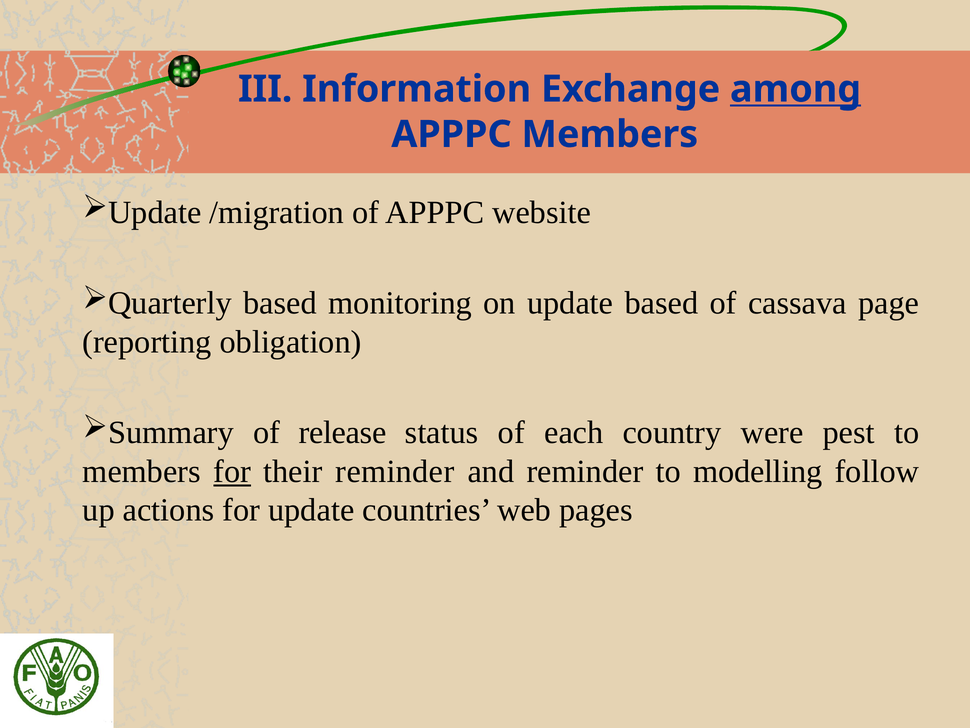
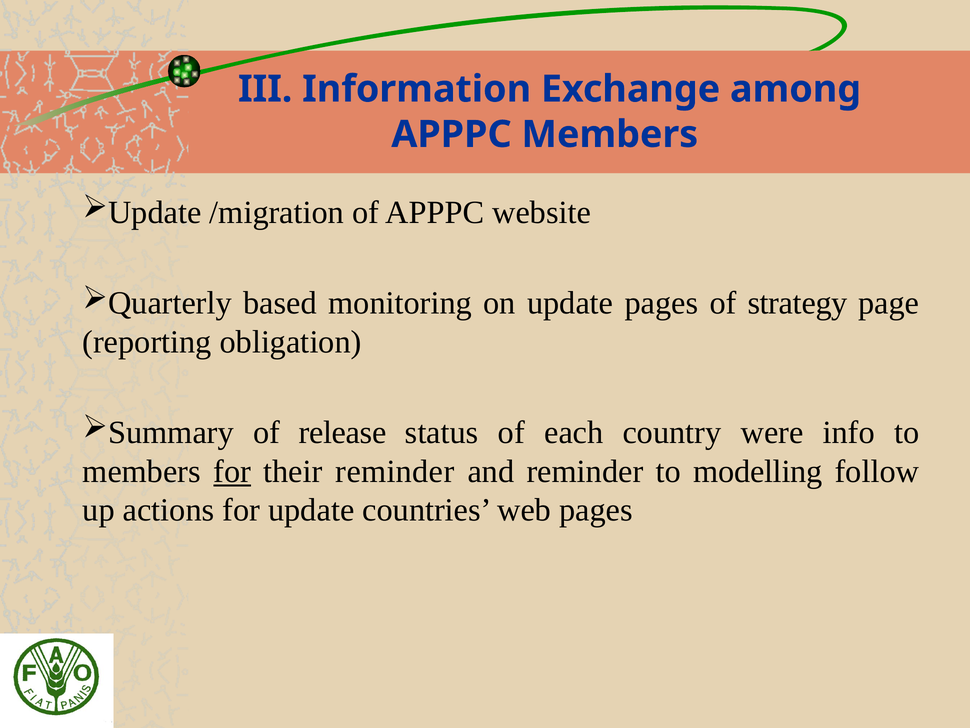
among underline: present -> none
update based: based -> pages
cassava: cassava -> strategy
pest: pest -> info
